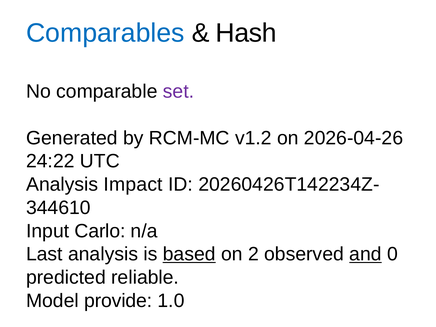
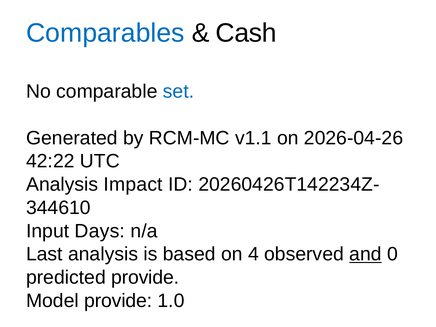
Hash: Hash -> Cash
set colour: purple -> blue
v1.2: v1.2 -> v1.1
24:22: 24:22 -> 42:22
Carlo: Carlo -> Days
based underline: present -> none
2: 2 -> 4
predicted reliable: reliable -> provide
